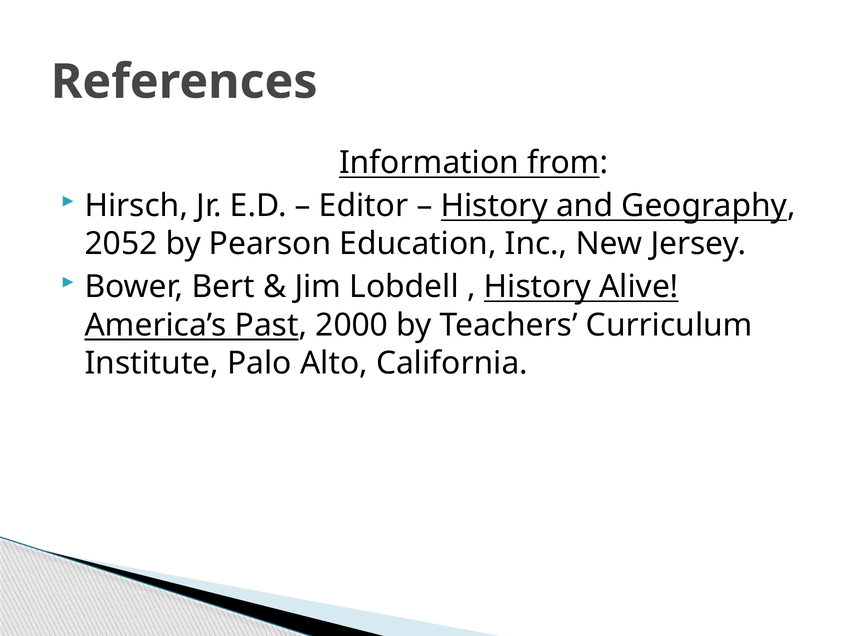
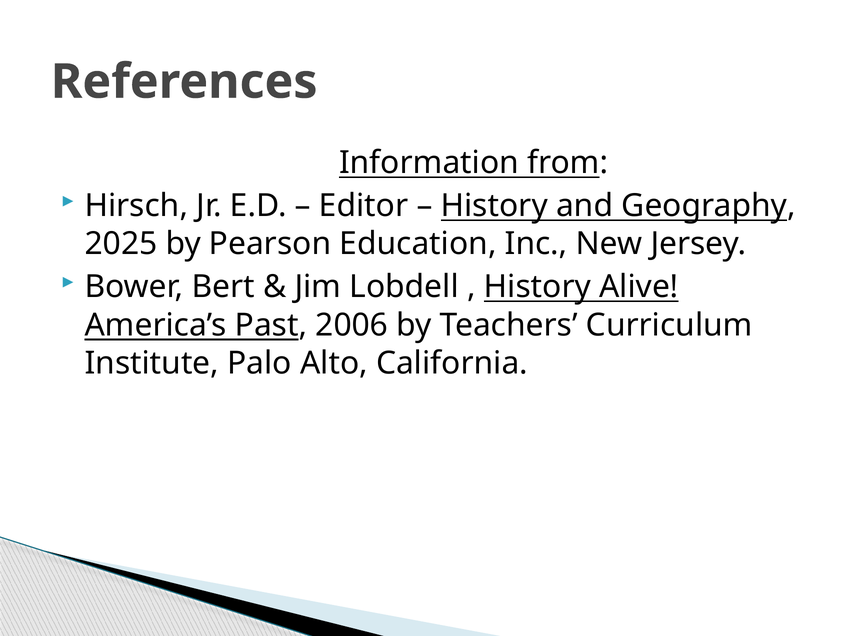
2052: 2052 -> 2025
2000: 2000 -> 2006
